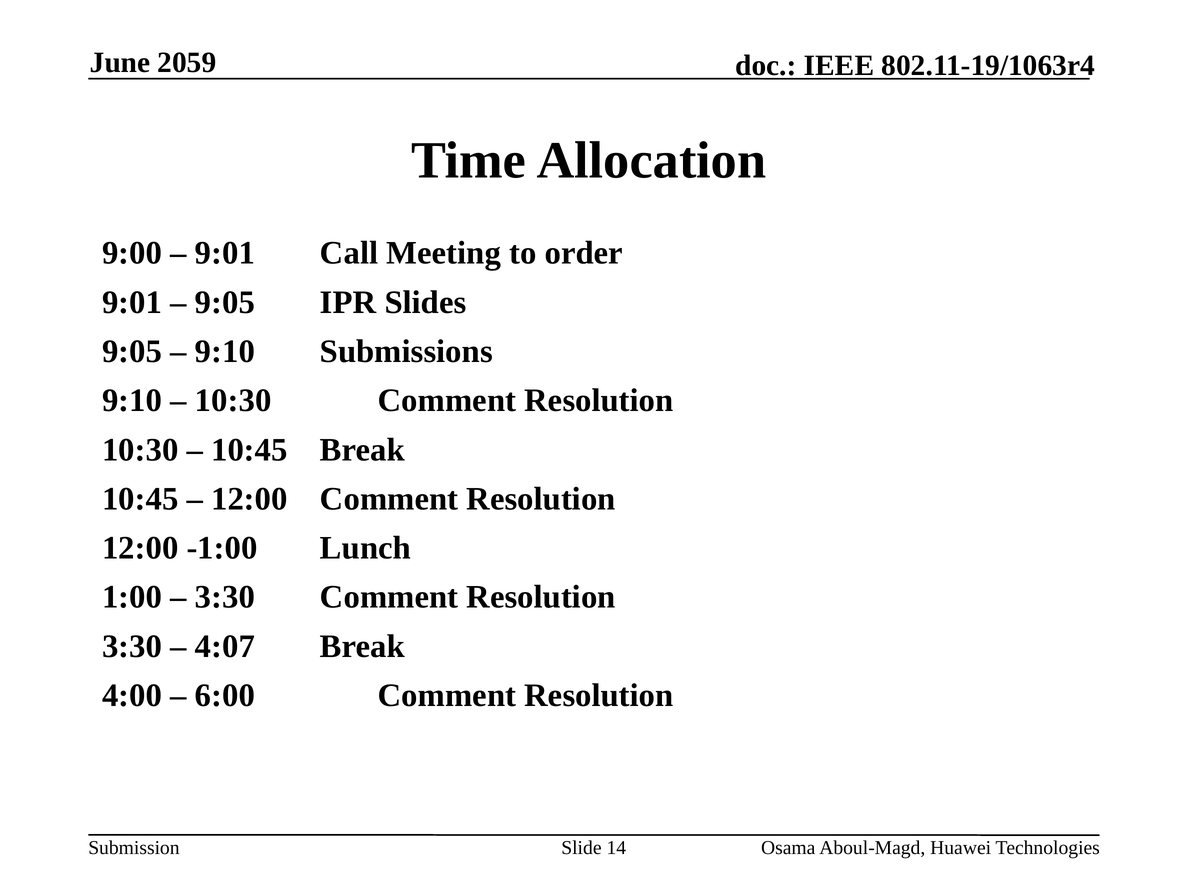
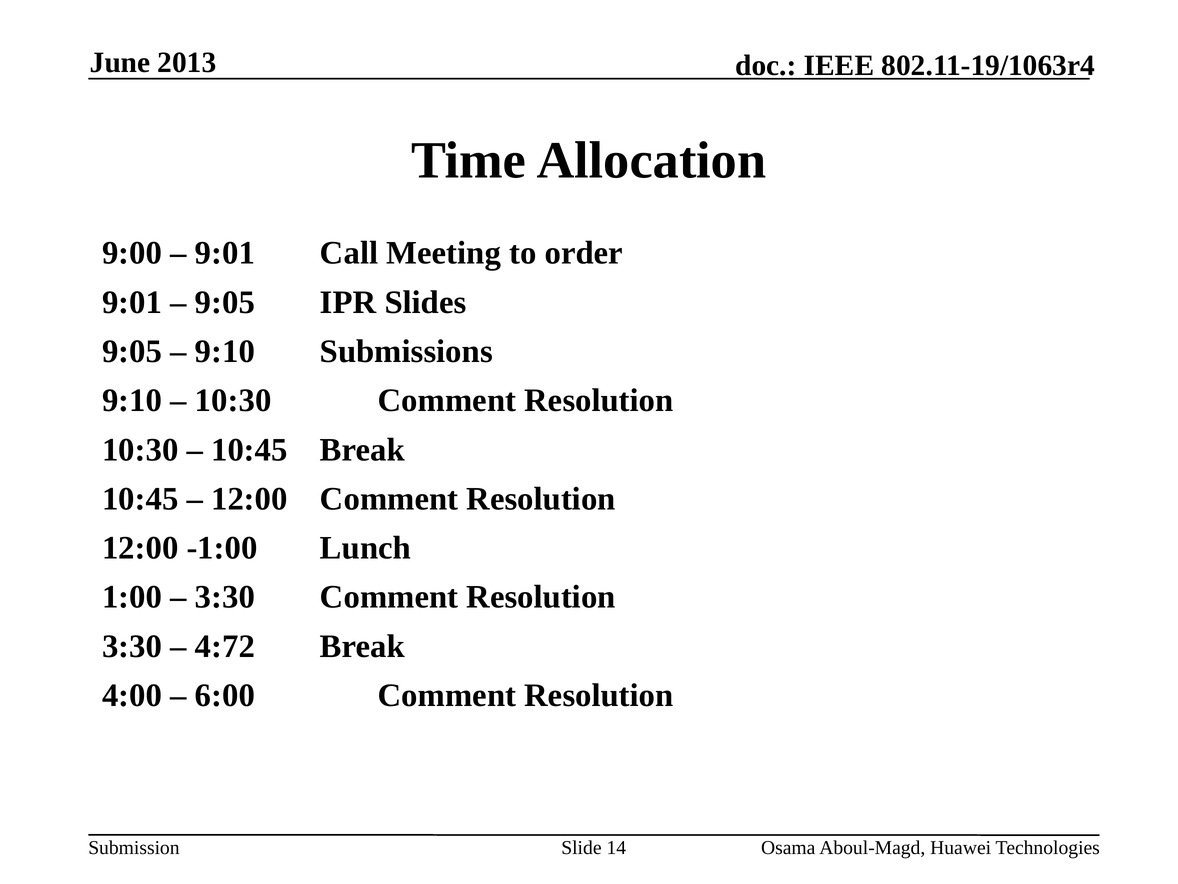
2059: 2059 -> 2013
4:07: 4:07 -> 4:72
